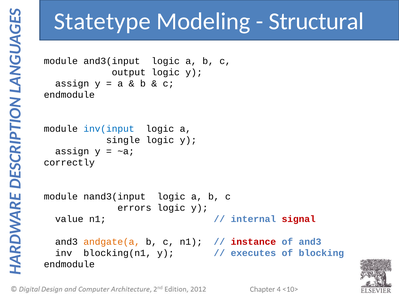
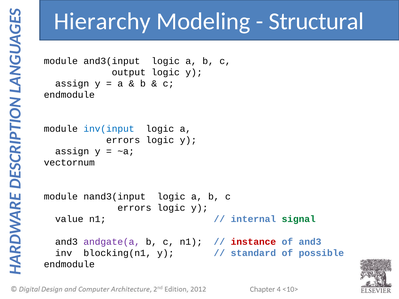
Statetype: Statetype -> Hierarchy
single at (123, 140): single -> errors
correctly: correctly -> vectornum
signal colour: red -> green
andgate(a colour: orange -> purple
executes: executes -> standard
blocking: blocking -> possible
